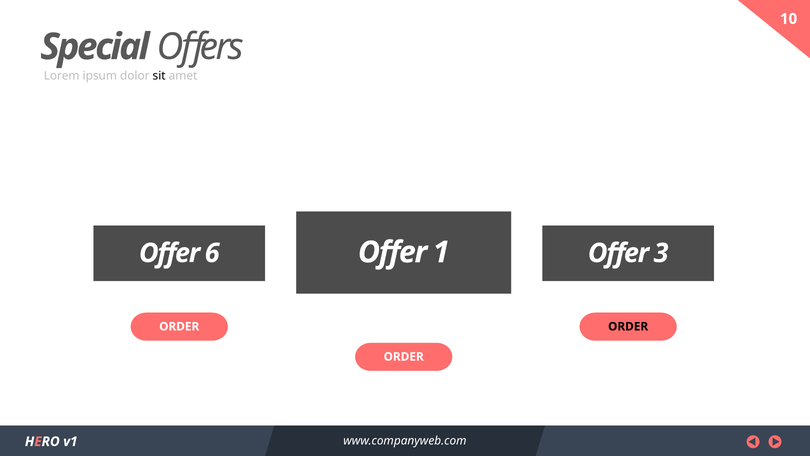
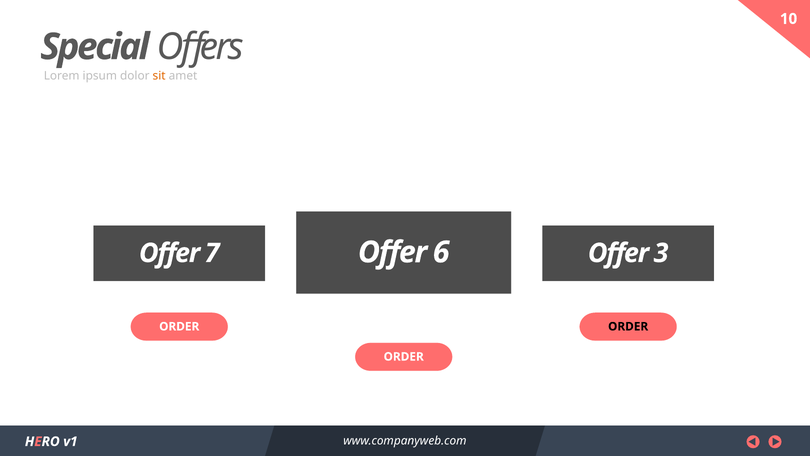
sit colour: black -> orange
1: 1 -> 6
6: 6 -> 7
